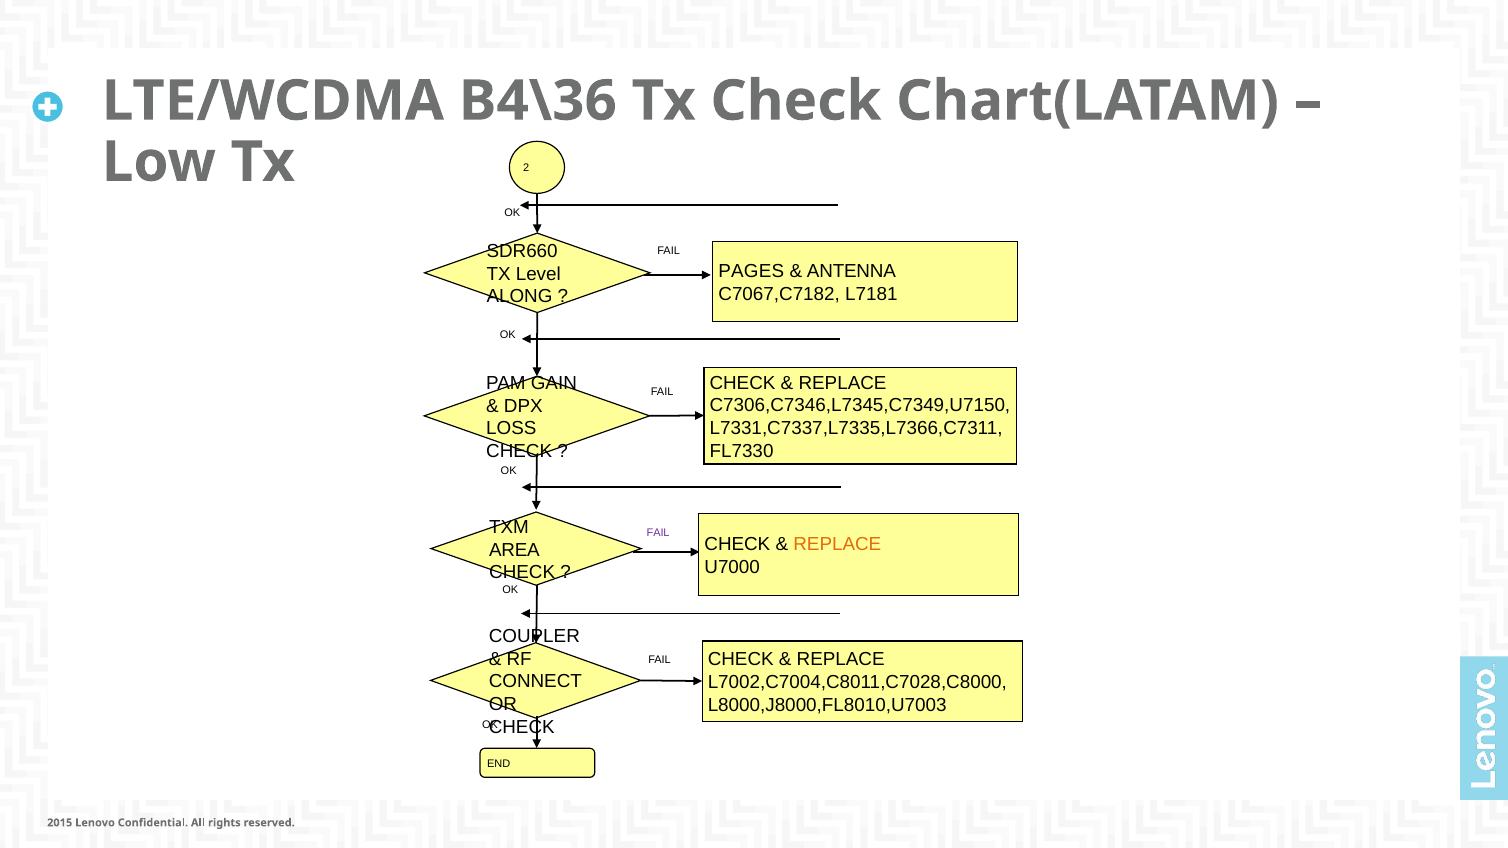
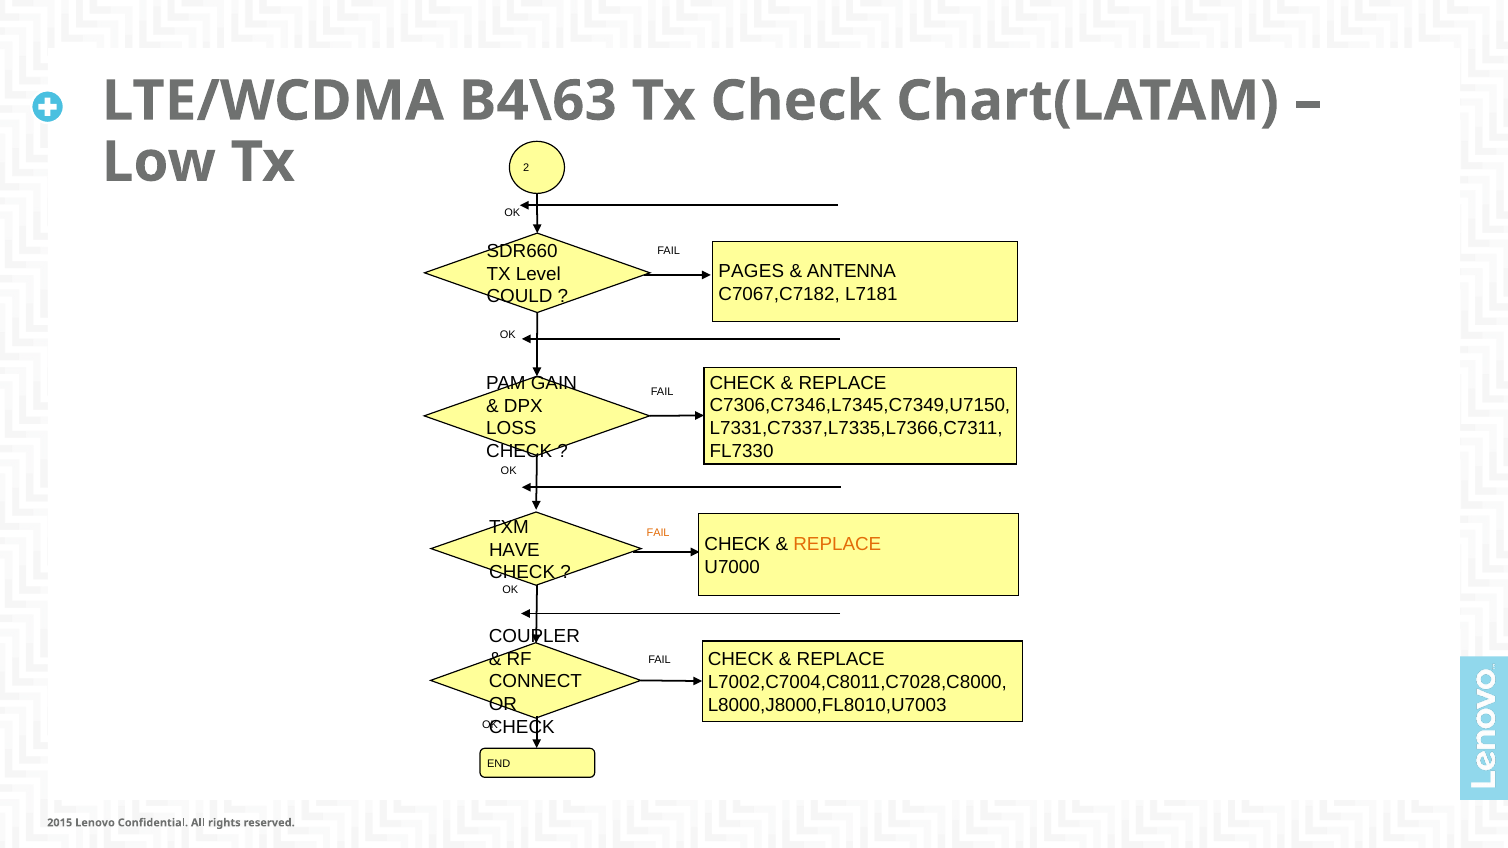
B4\36: B4\36 -> B4\63
ALONG: ALONG -> COULD
FAIL at (658, 533) colour: purple -> orange
AREA: AREA -> HAVE
